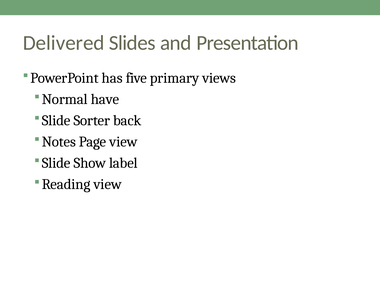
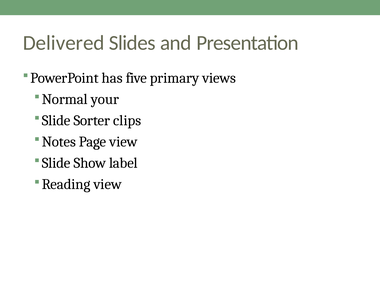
have: have -> your
back: back -> clips
